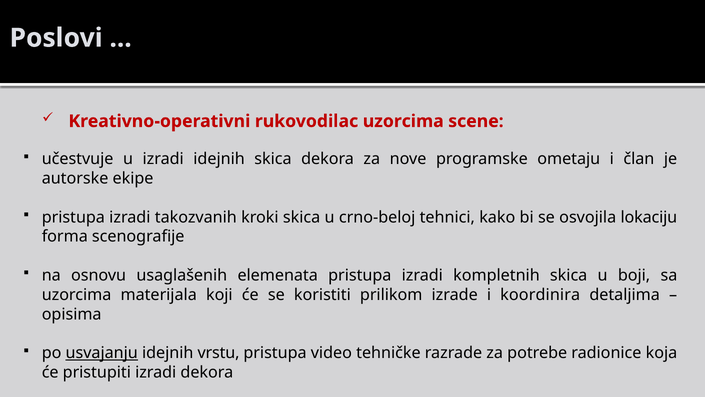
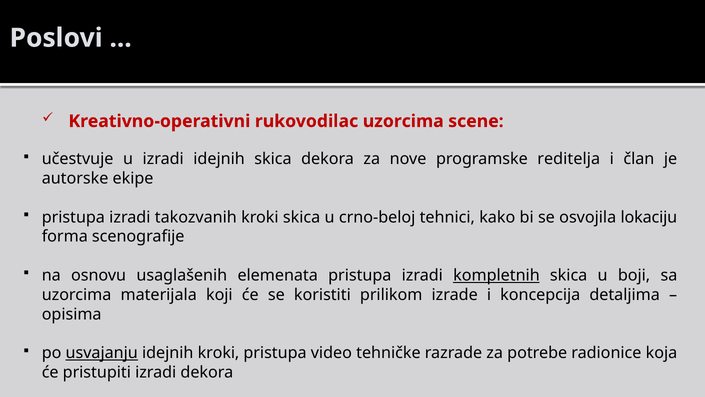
ometaju: ometaju -> reditelja
kompletnih underline: none -> present
koordinira: koordinira -> koncepcija
idejnih vrstu: vrstu -> kroki
